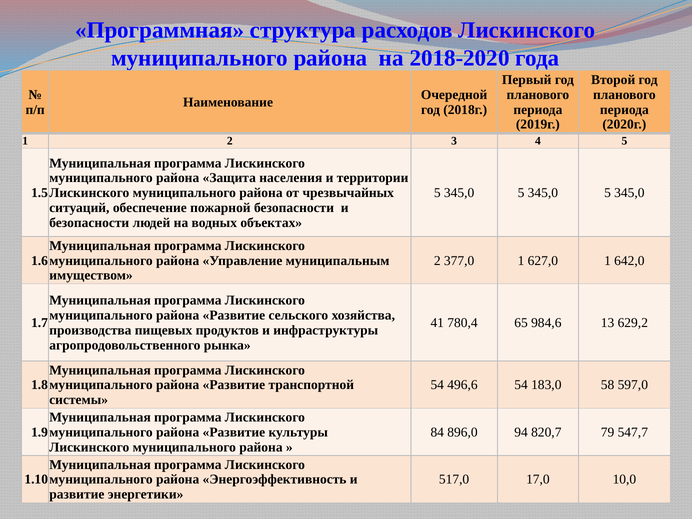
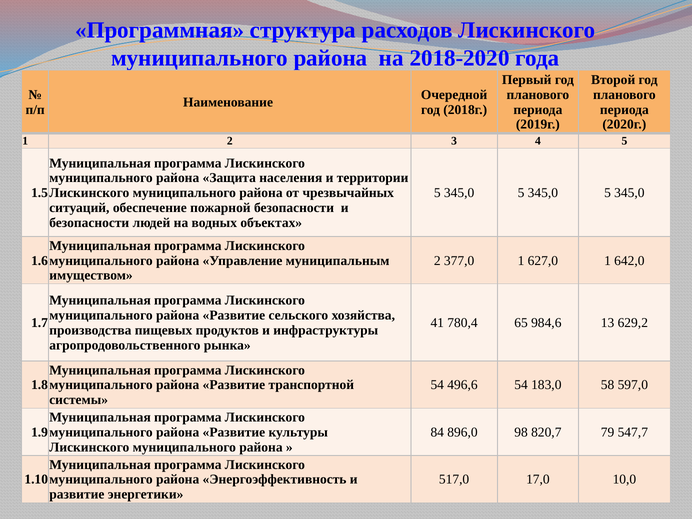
94: 94 -> 98
